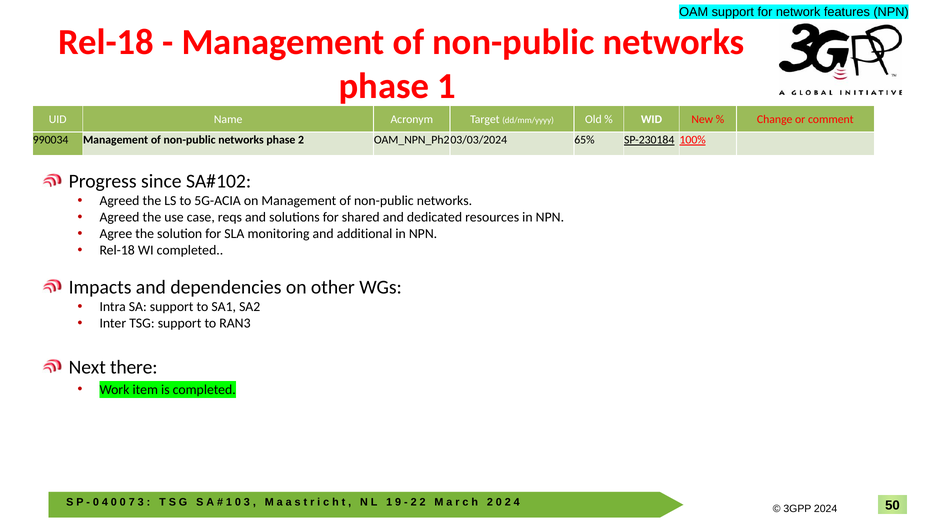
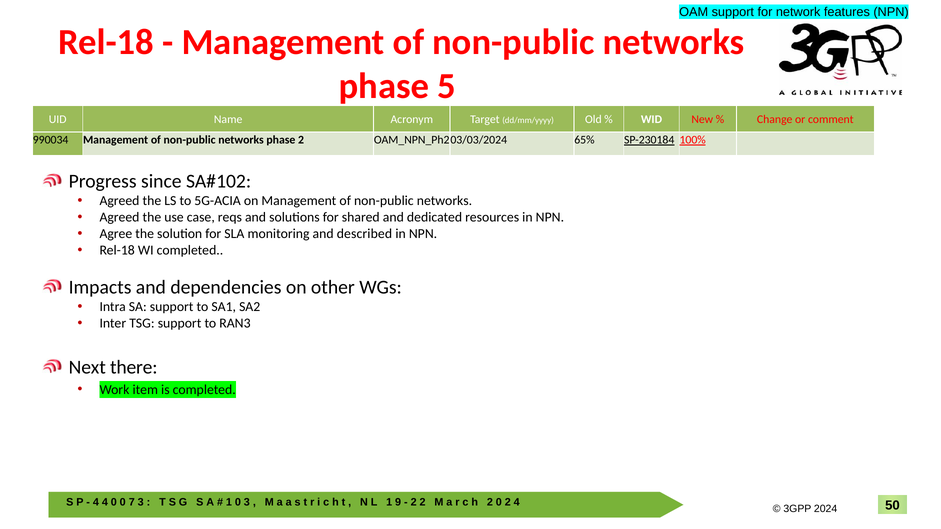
phase 1: 1 -> 5
additional: additional -> described
0 at (96, 503): 0 -> 4
